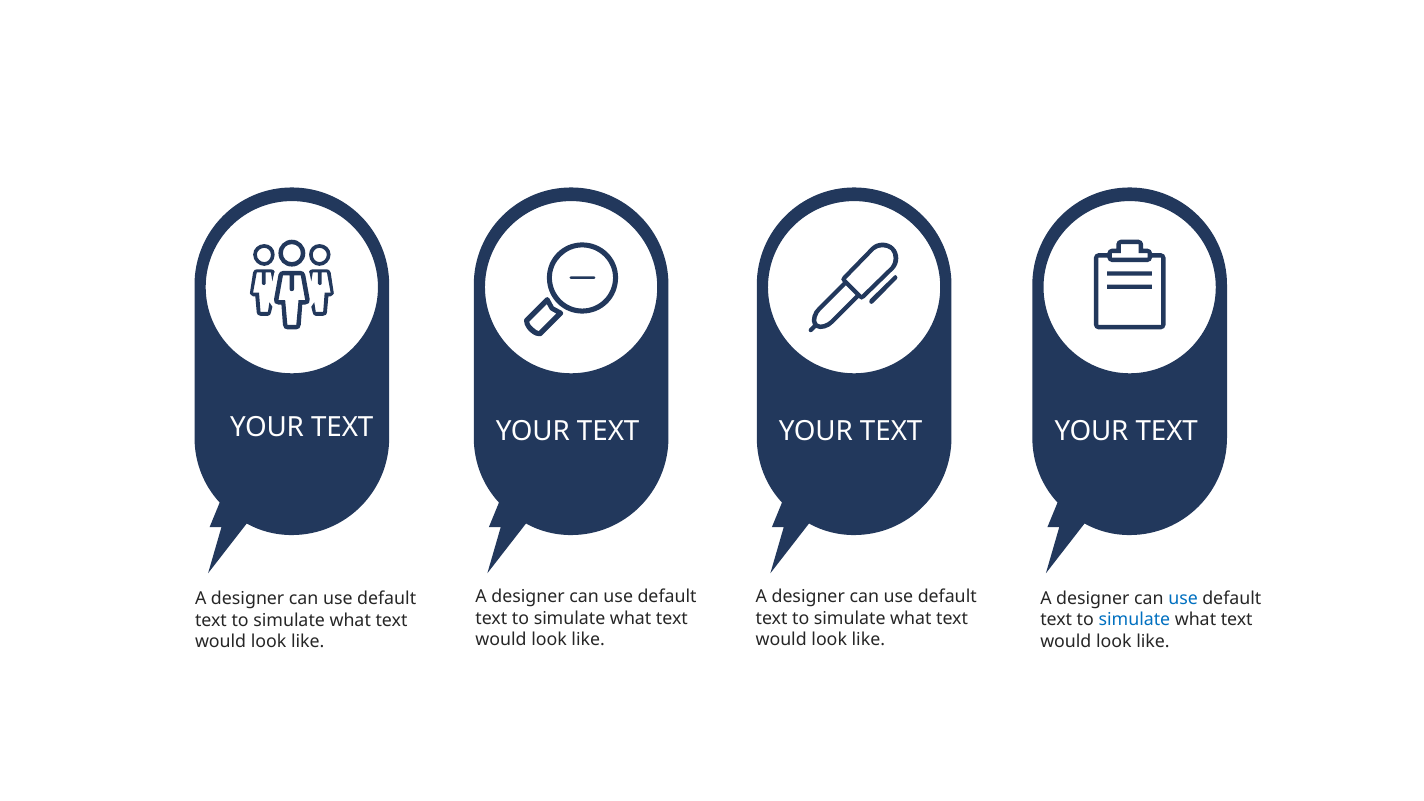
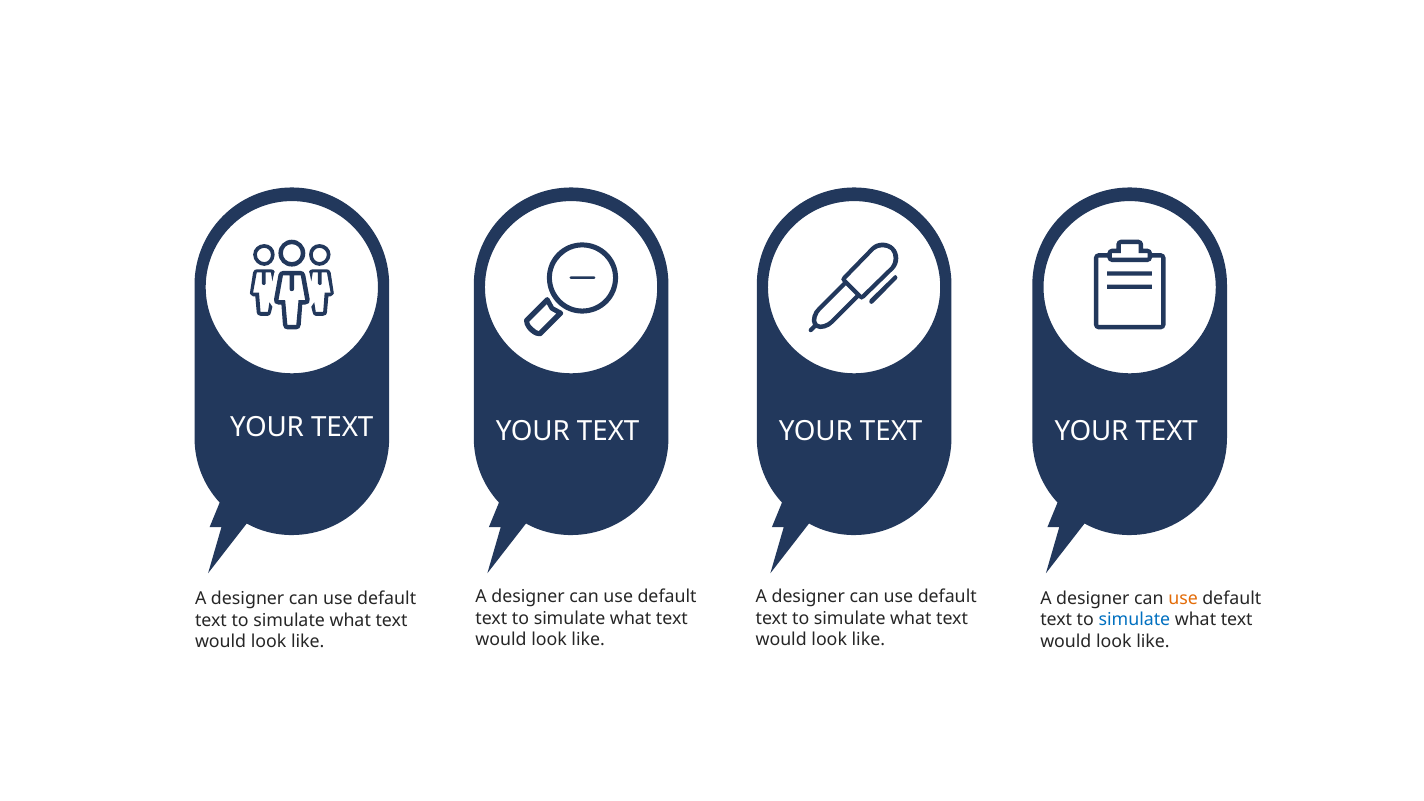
use at (1183, 599) colour: blue -> orange
